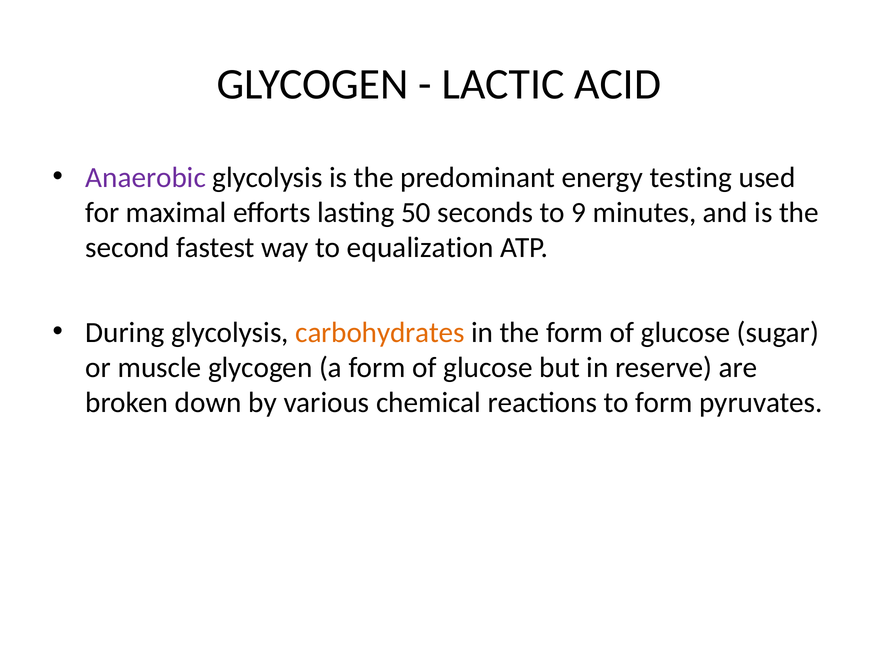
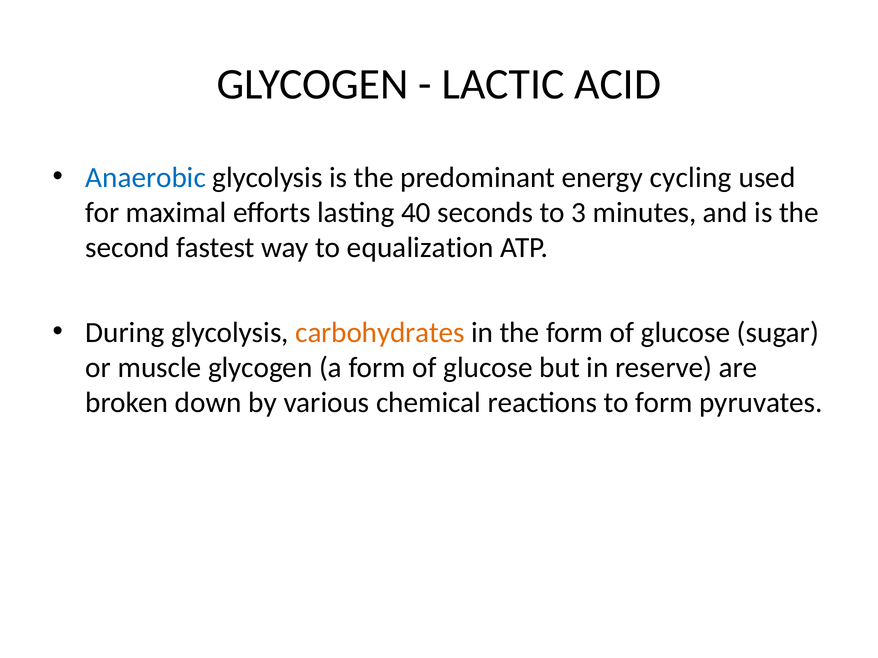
Anaerobic colour: purple -> blue
testing: testing -> cycling
50: 50 -> 40
9: 9 -> 3
